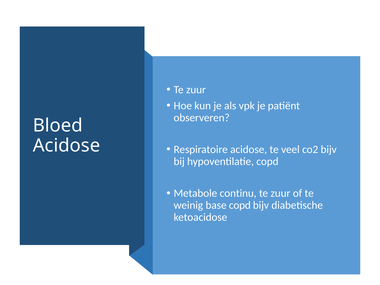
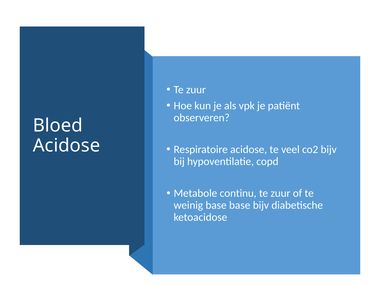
base copd: copd -> base
